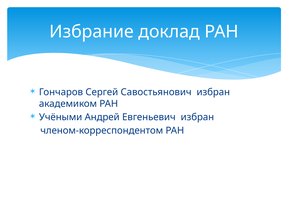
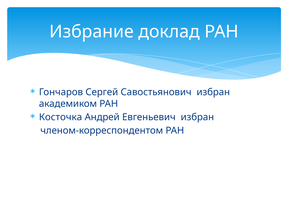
Учёными: Учёными -> Косточка
